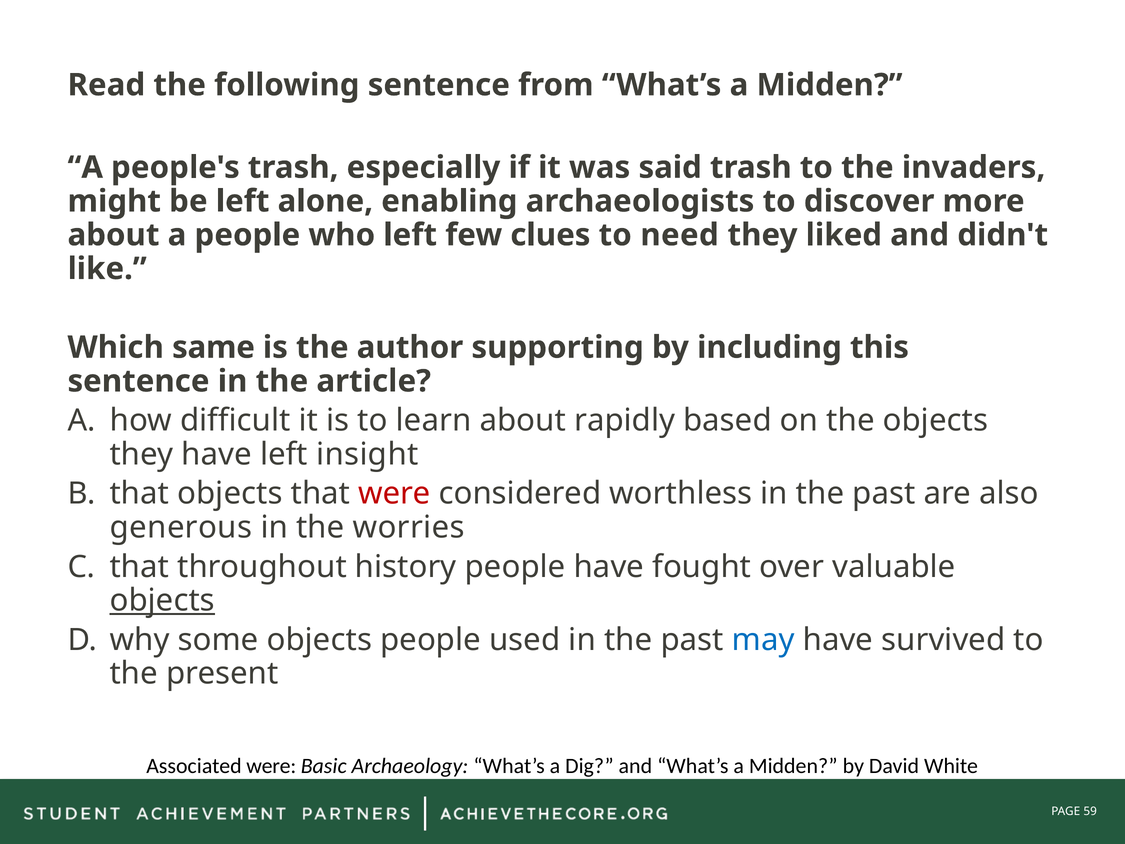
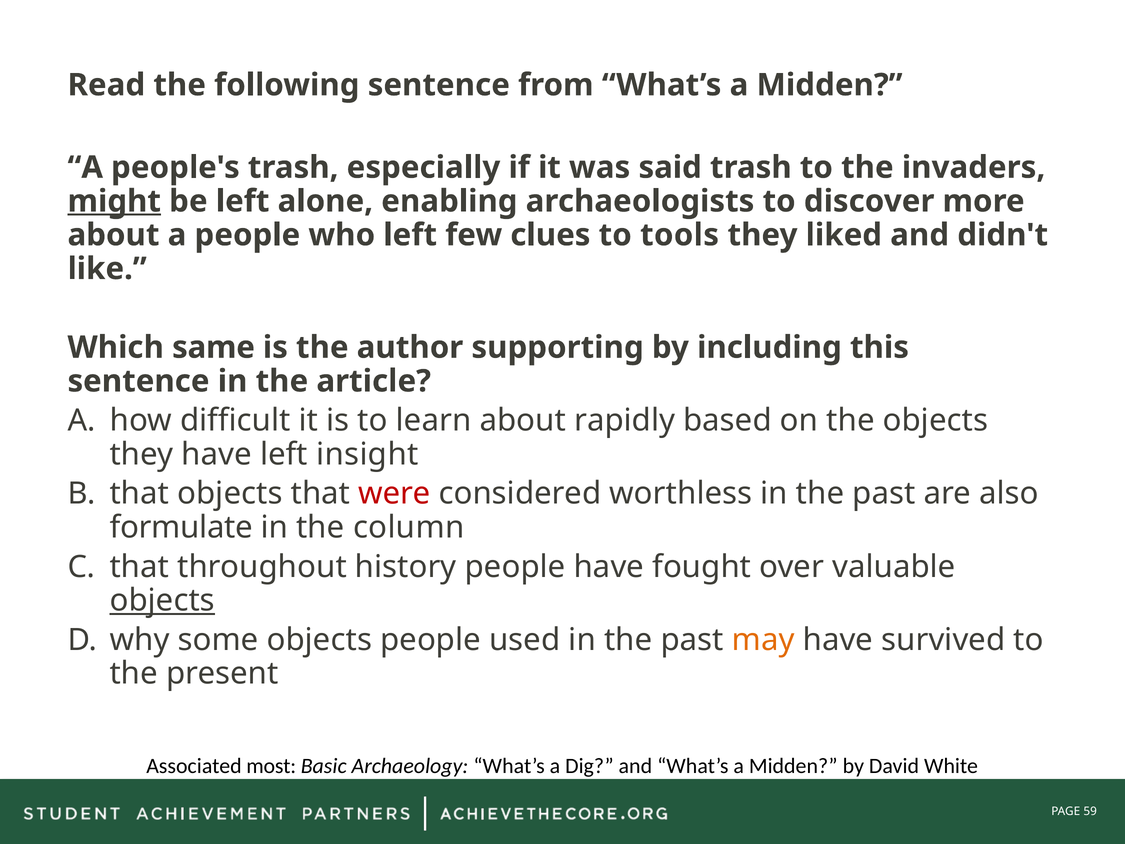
might underline: none -> present
need: need -> tools
generous: generous -> formulate
worries: worries -> column
may colour: blue -> orange
Associated were: were -> most
